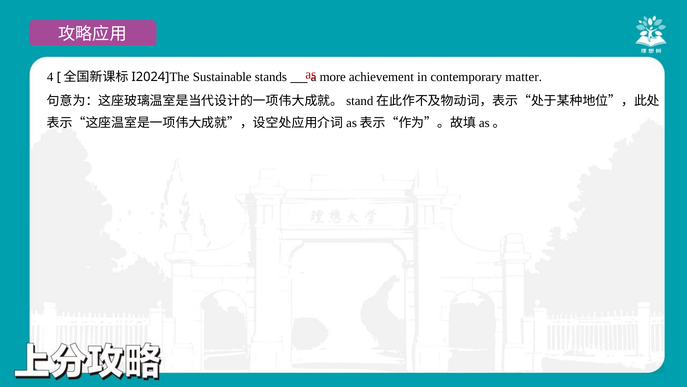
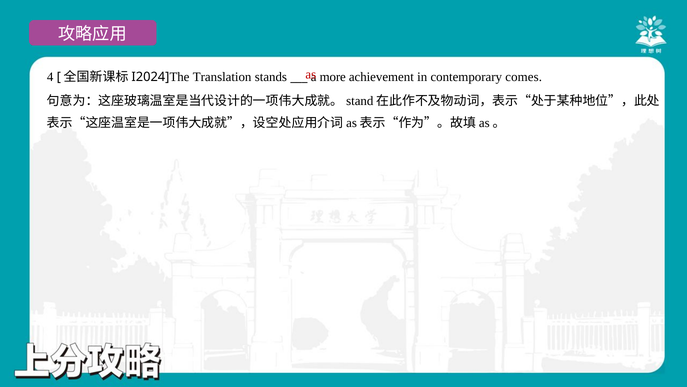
Sustainable: Sustainable -> Translation
matter: matter -> comes
